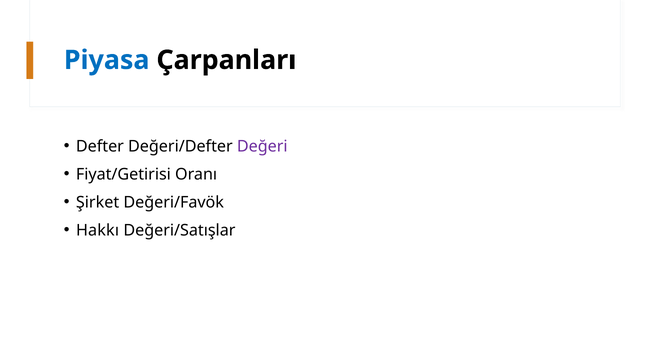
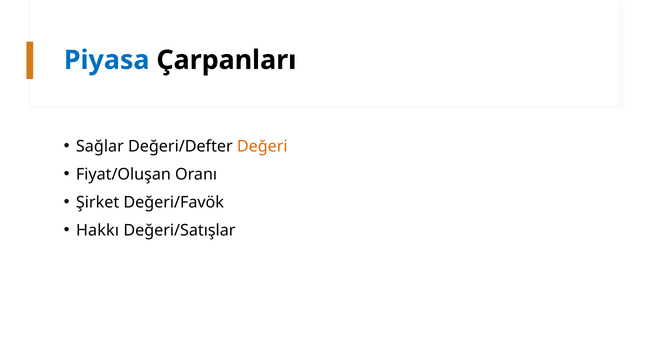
Defter: Defter -> Sağlar
Değeri colour: purple -> orange
Fiyat/Getirisi: Fiyat/Getirisi -> Fiyat/Oluşan
